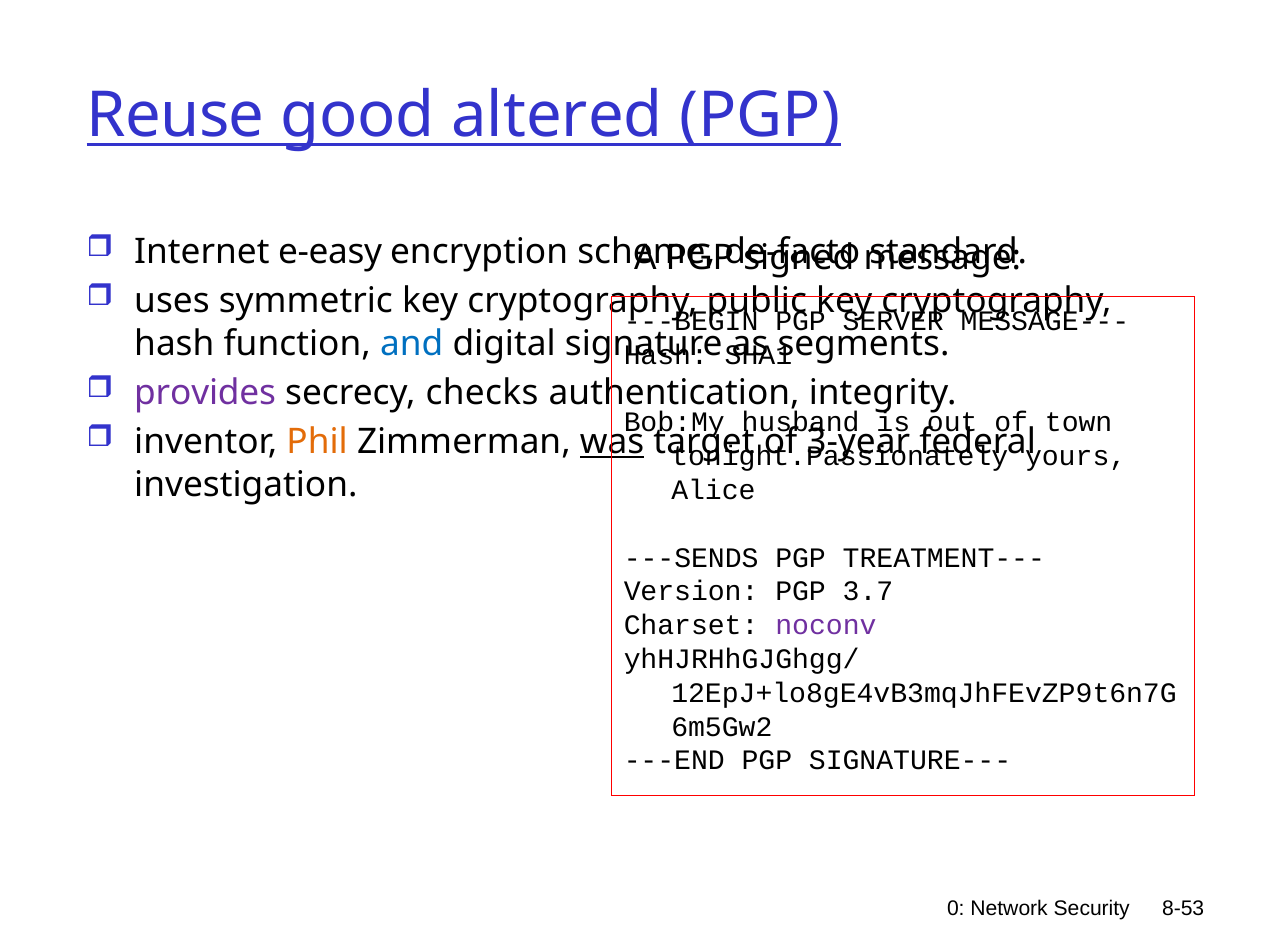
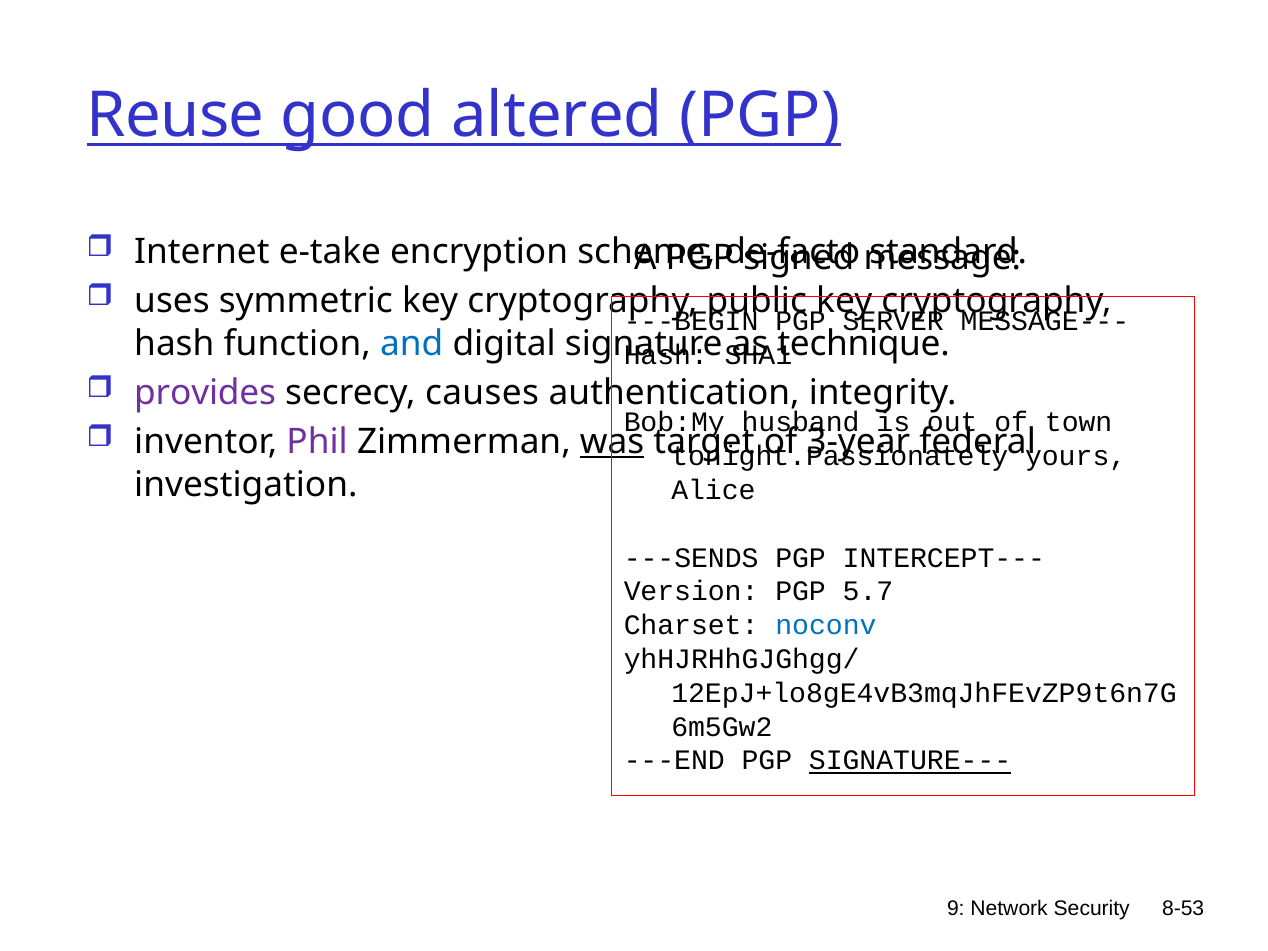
e-easy: e-easy -> e-take
segments: segments -> technique
checks: checks -> causes
Phil colour: orange -> purple
TREATMENT---: TREATMENT--- -> INTERCEPT---
3.7: 3.7 -> 5.7
noconv colour: purple -> blue
SIGNATURE--- underline: none -> present
0: 0 -> 9
